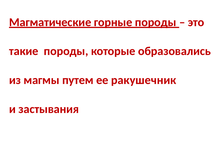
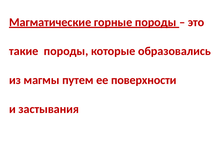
ракушечник: ракушечник -> поверхности
